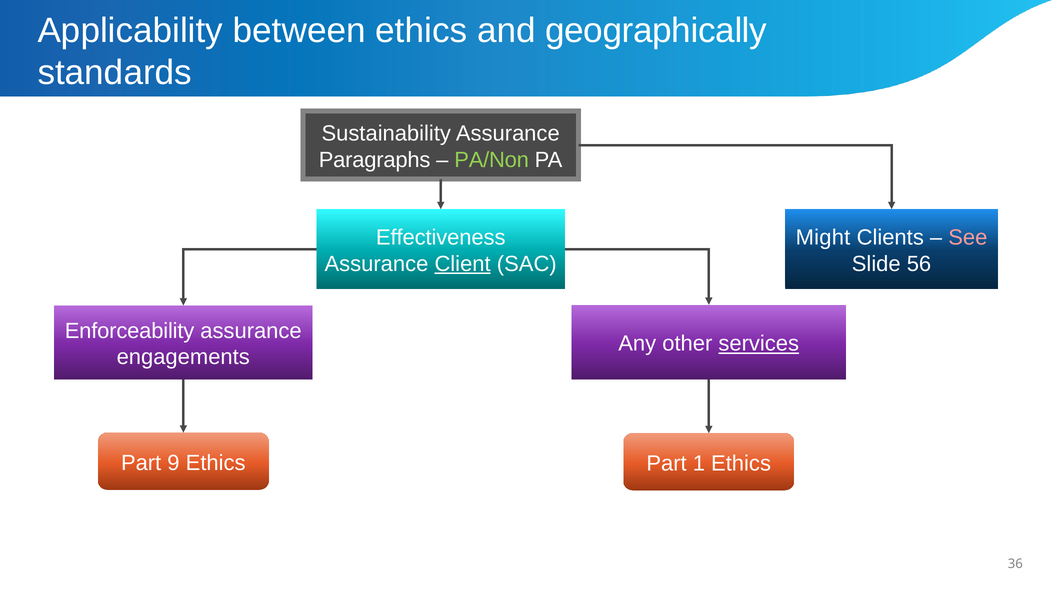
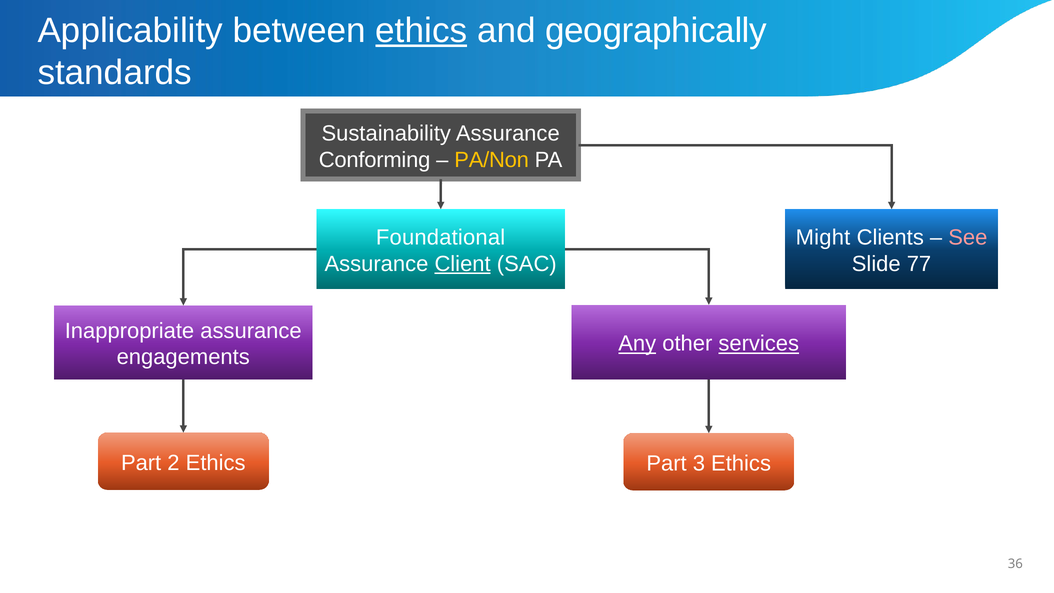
ethics at (421, 31) underline: none -> present
Paragraphs: Paragraphs -> Conforming
PA/Non colour: light green -> yellow
Effectiveness: Effectiveness -> Foundational
56: 56 -> 77
Enforceability: Enforceability -> Inappropriate
Any underline: none -> present
9: 9 -> 2
1: 1 -> 3
